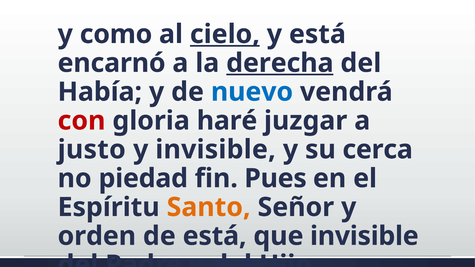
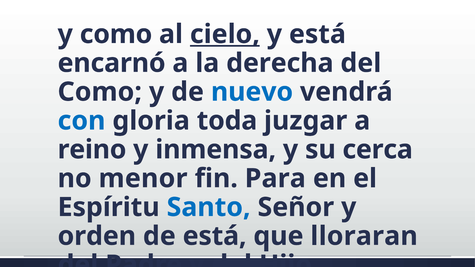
derecha underline: present -> none
Había at (100, 92): Había -> Como
con colour: red -> blue
haré: haré -> toda
justo: justo -> reino
y invisible: invisible -> inmensa
piedad: piedad -> menor
Pues: Pues -> Para
Santo colour: orange -> blue
que invisible: invisible -> lloraran
